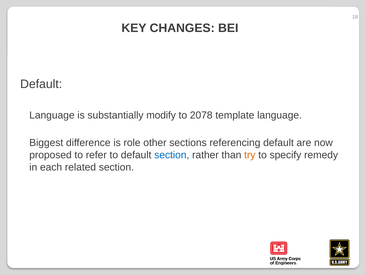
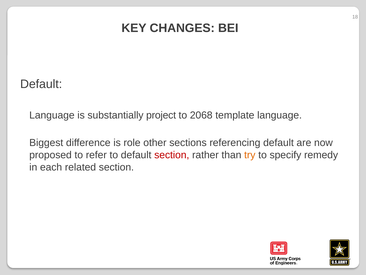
modify: modify -> project
2078: 2078 -> 2068
section at (172, 155) colour: blue -> red
